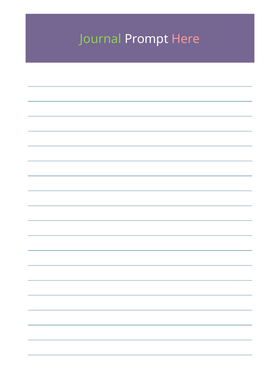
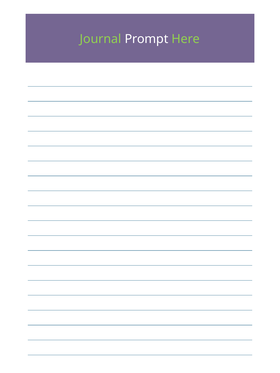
Here colour: pink -> light green
